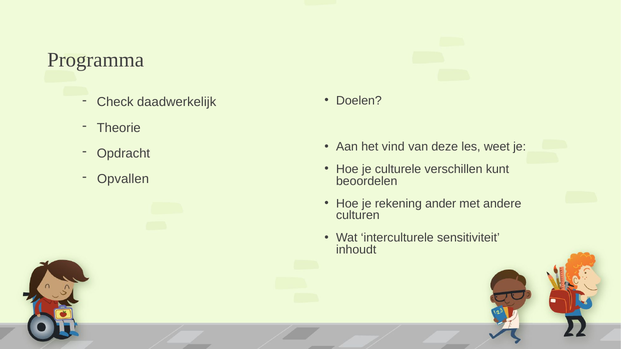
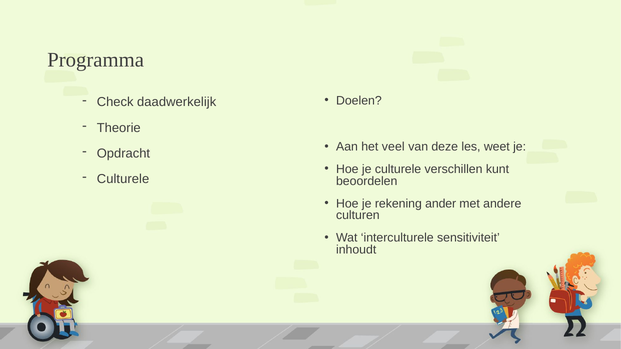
vind: vind -> veel
Opvallen at (123, 179): Opvallen -> Culturele
